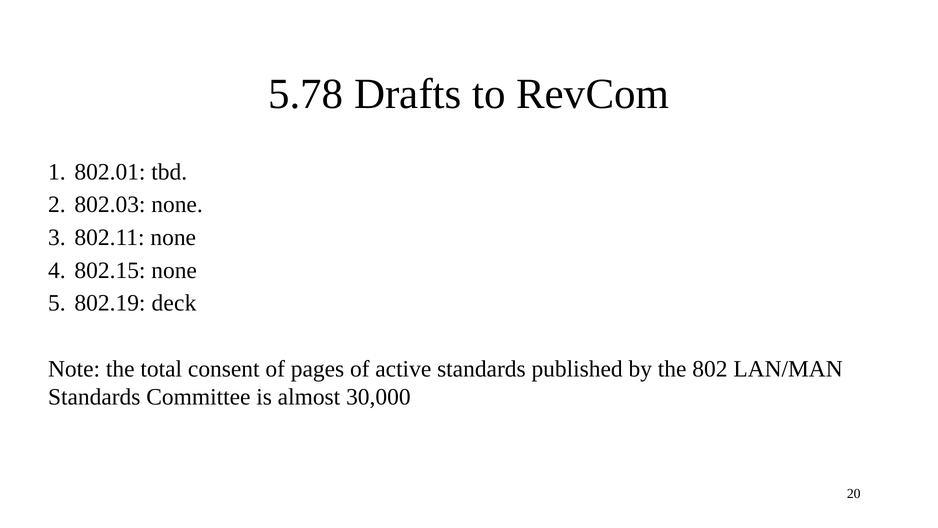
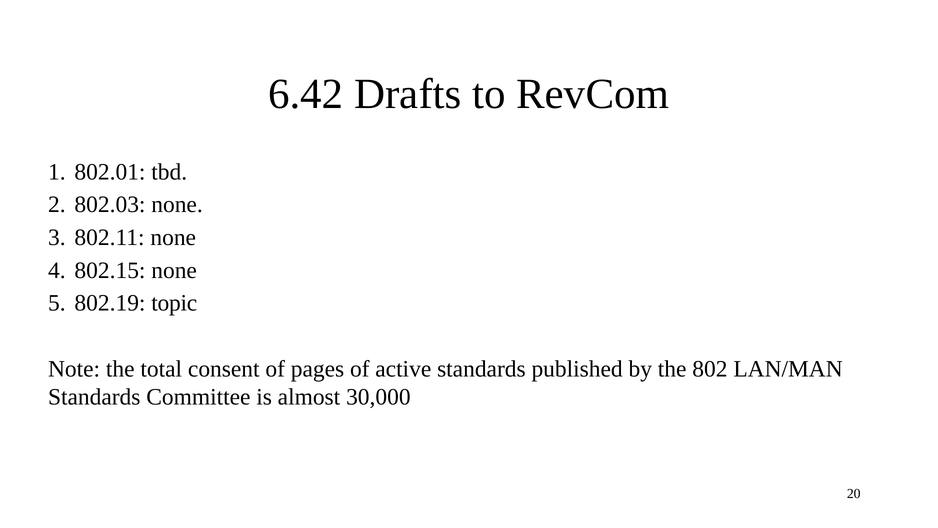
5.78: 5.78 -> 6.42
deck: deck -> topic
